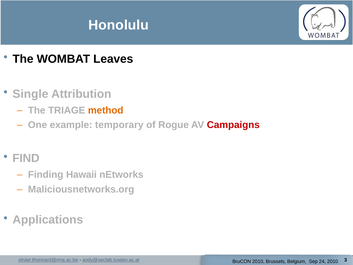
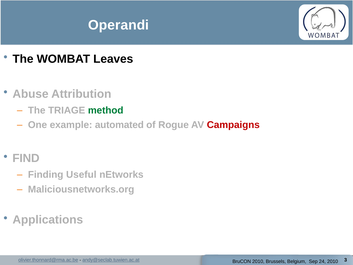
Honolulu: Honolulu -> Operandi
Single: Single -> Abuse
method colour: orange -> green
temporary: temporary -> automated
Hawaii: Hawaii -> Useful
